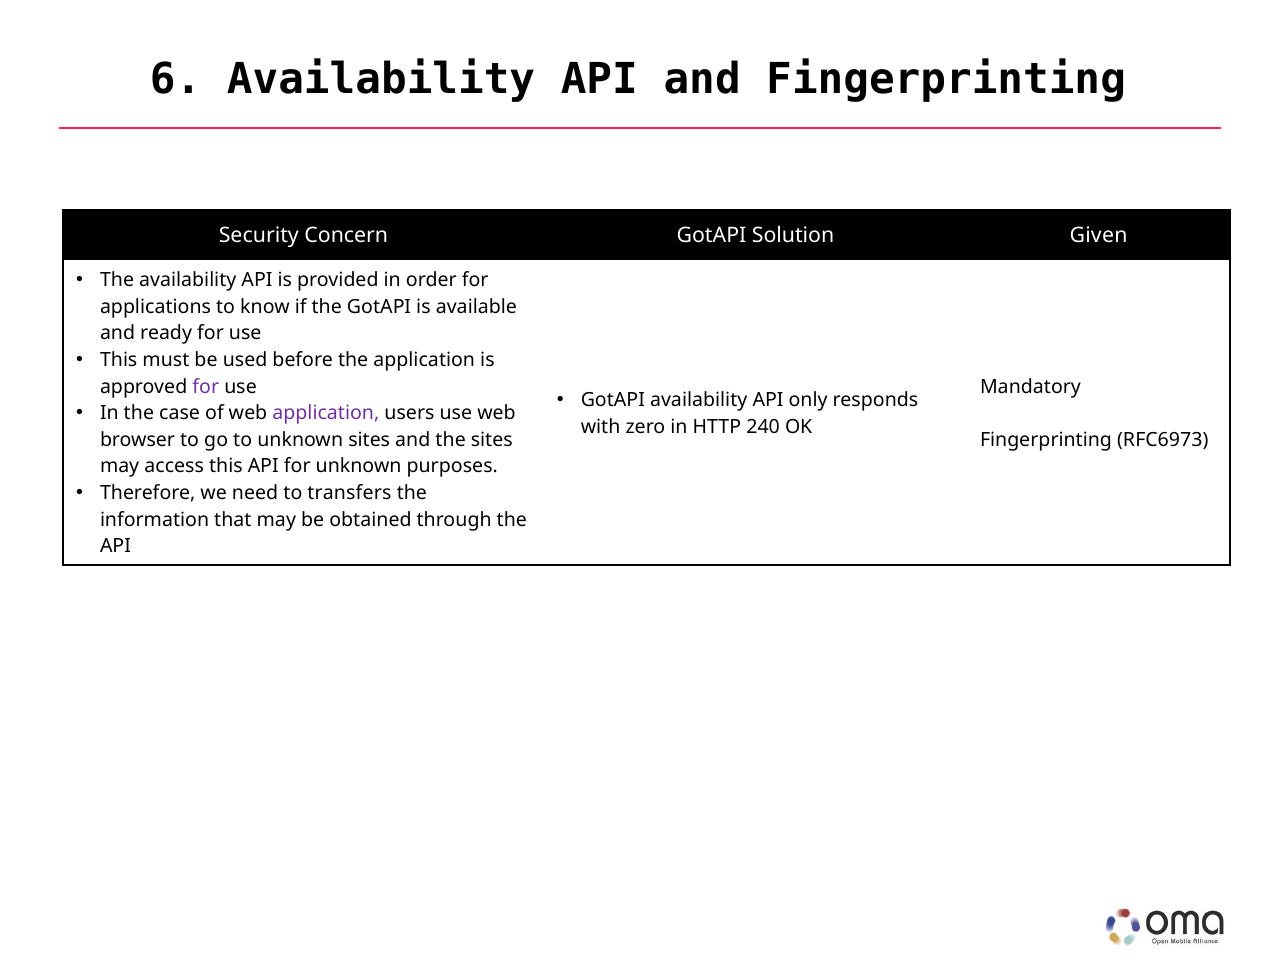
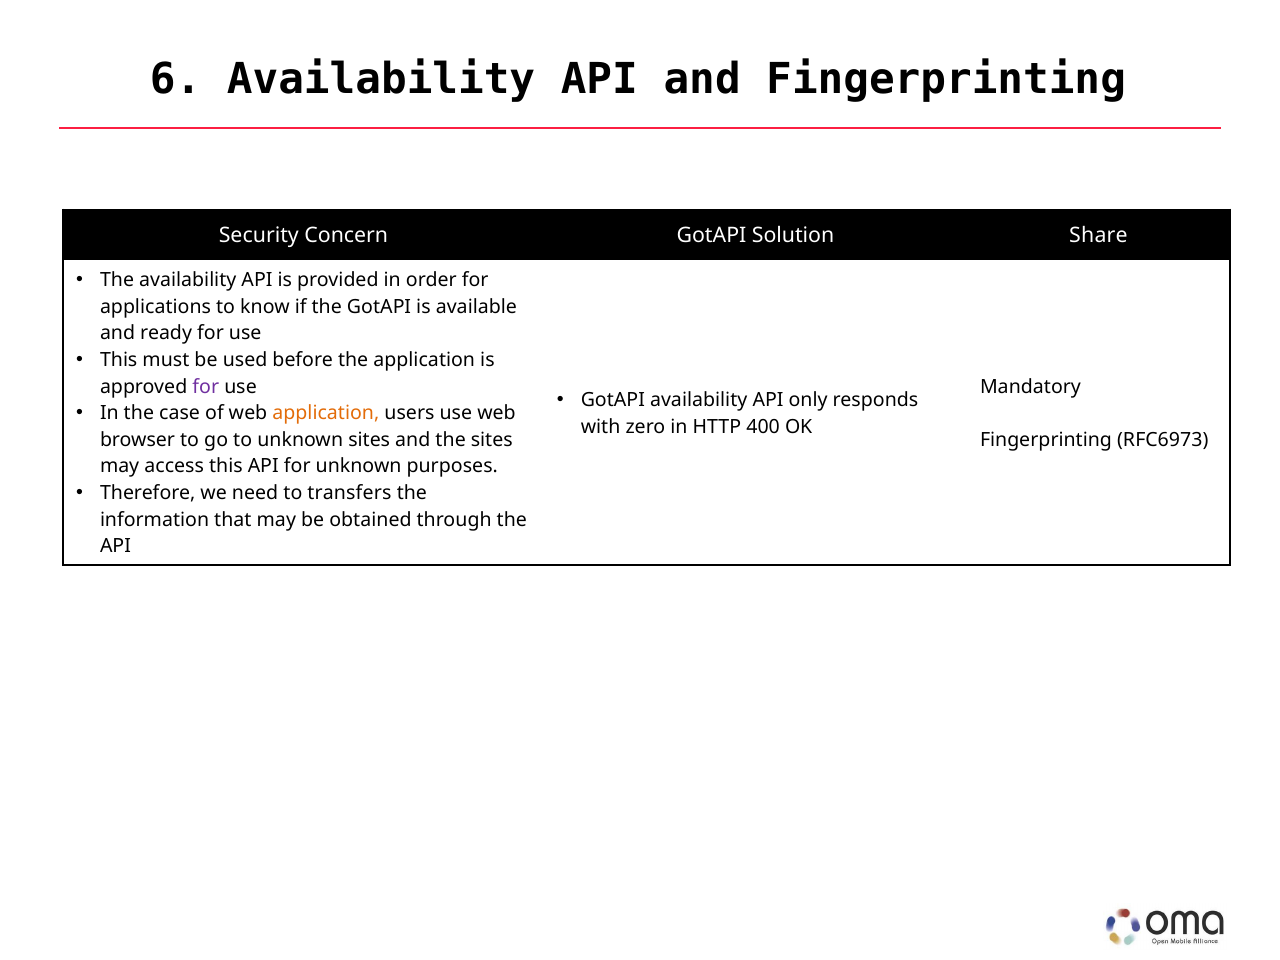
Given: Given -> Share
application at (326, 413) colour: purple -> orange
240: 240 -> 400
